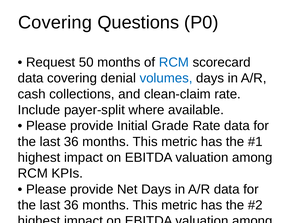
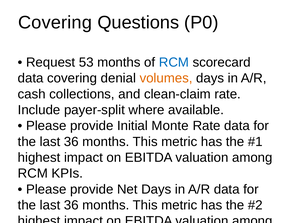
50: 50 -> 53
volumes colour: blue -> orange
Grade: Grade -> Monte
